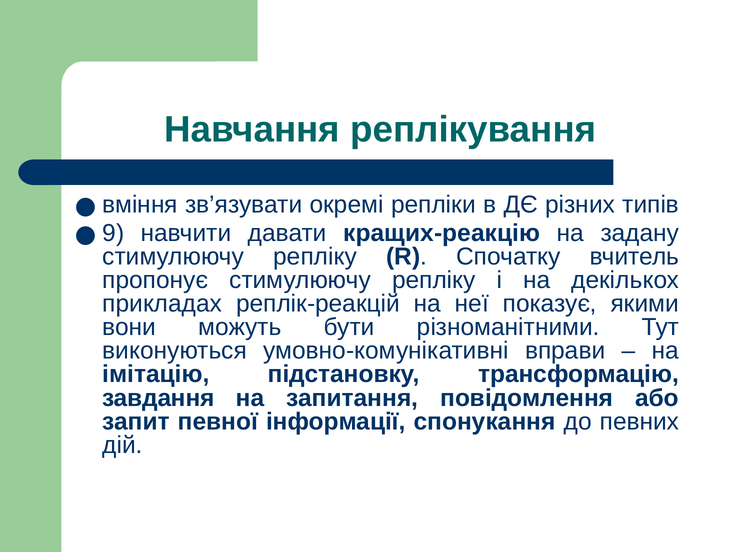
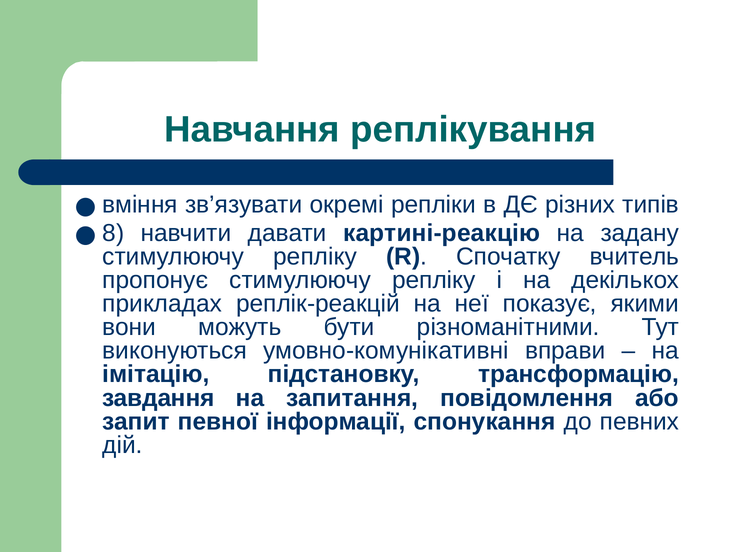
9: 9 -> 8
кращих-реакцію: кращих-реакцію -> картині-реакцію
